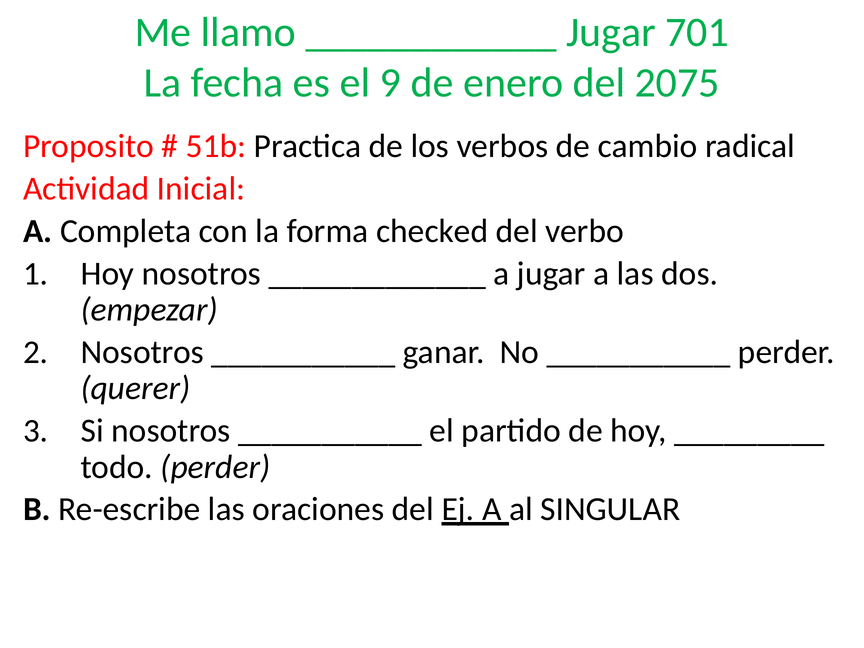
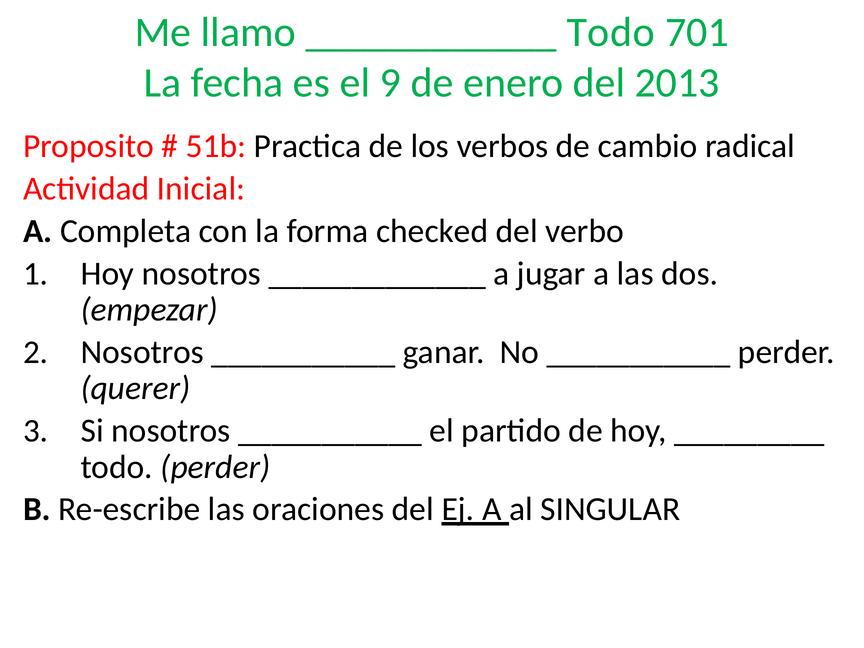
Jugar at (611, 32): Jugar -> Todo
2075: 2075 -> 2013
